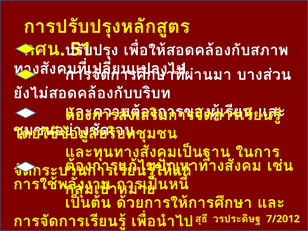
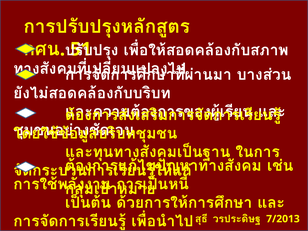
7/2012: 7/2012 -> 7/2013
